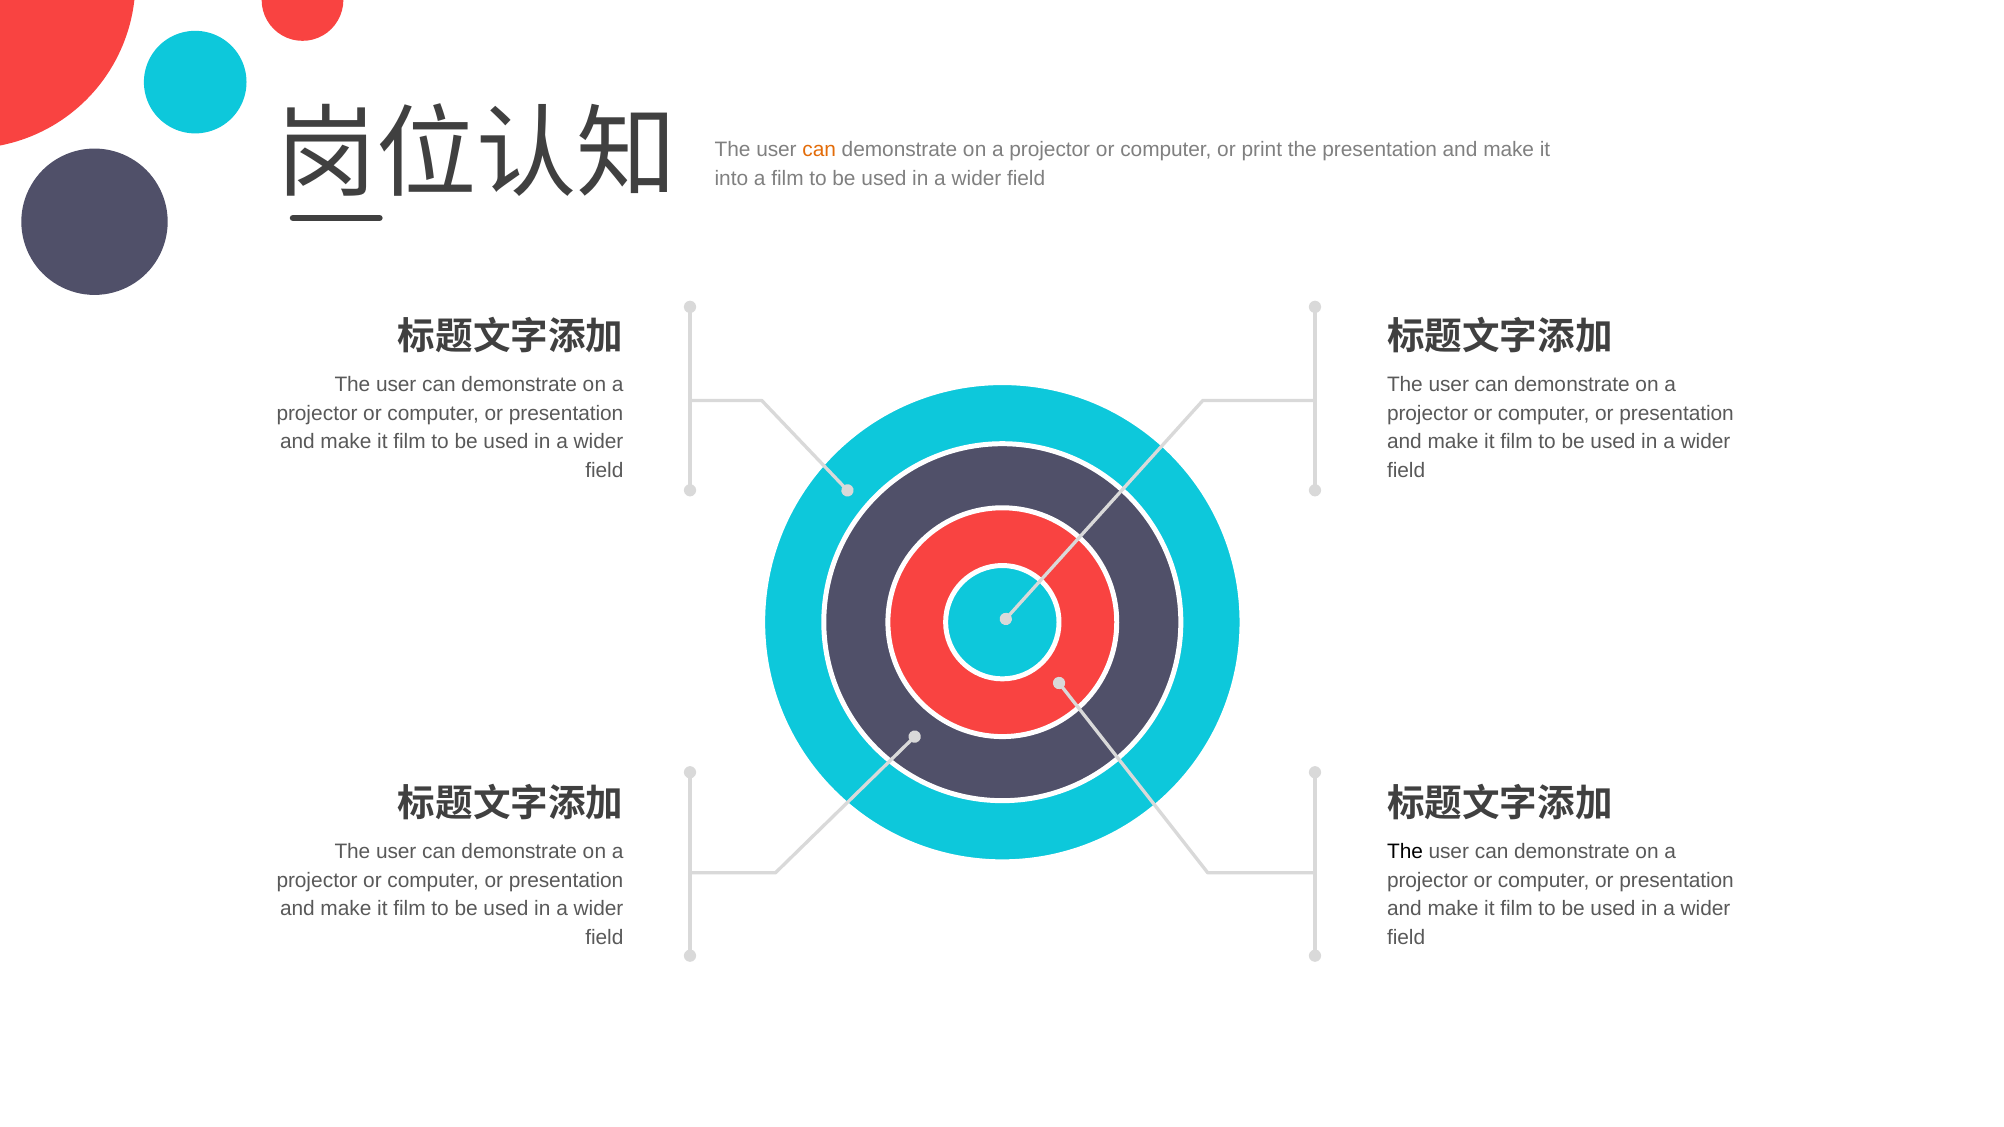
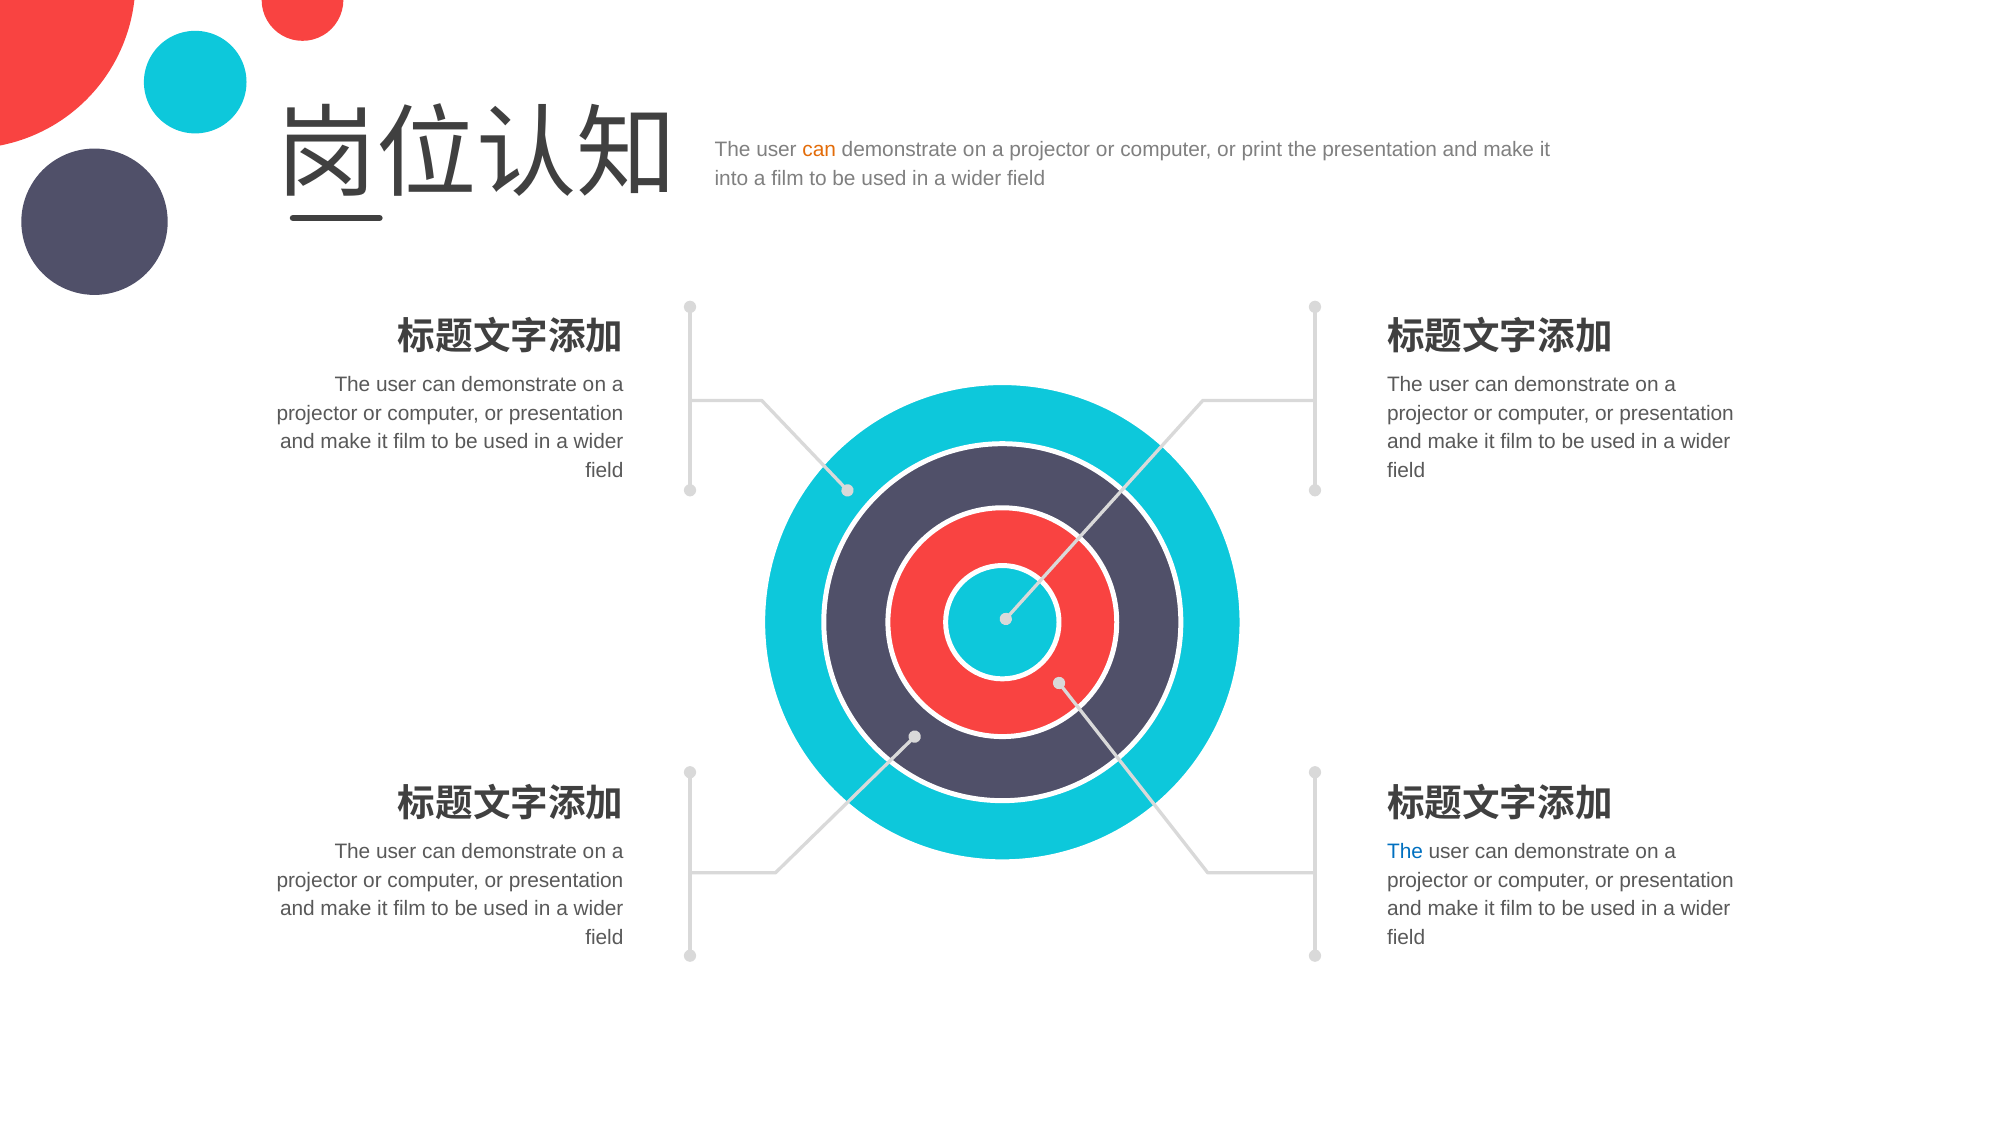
The at (1405, 852) colour: black -> blue
